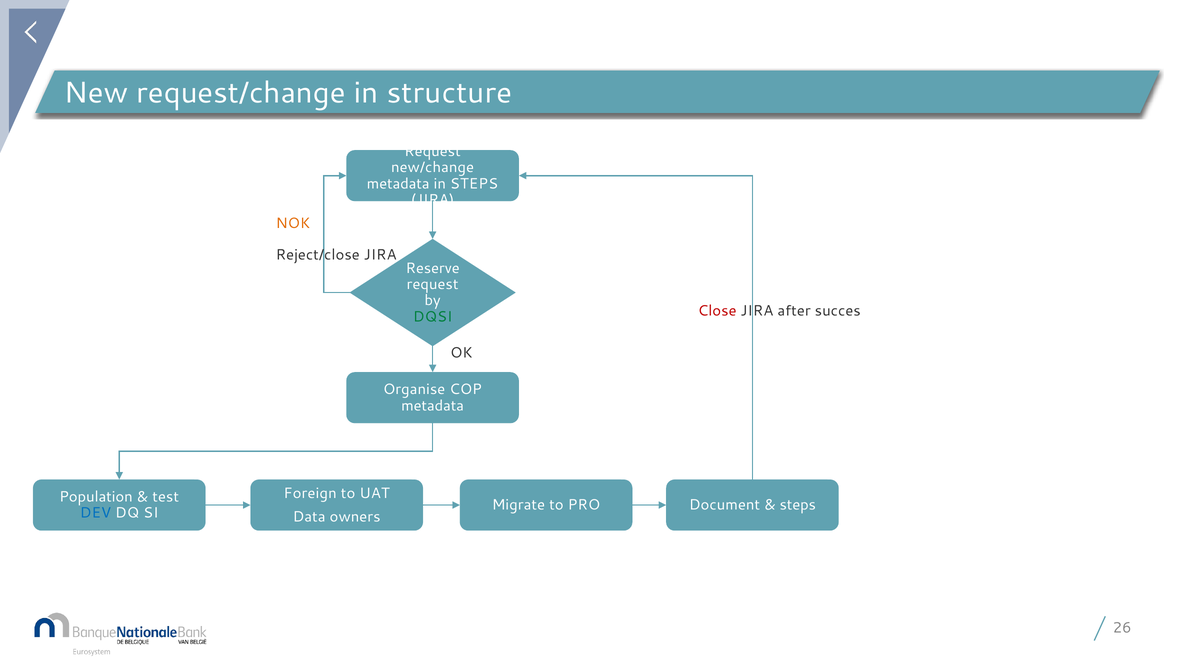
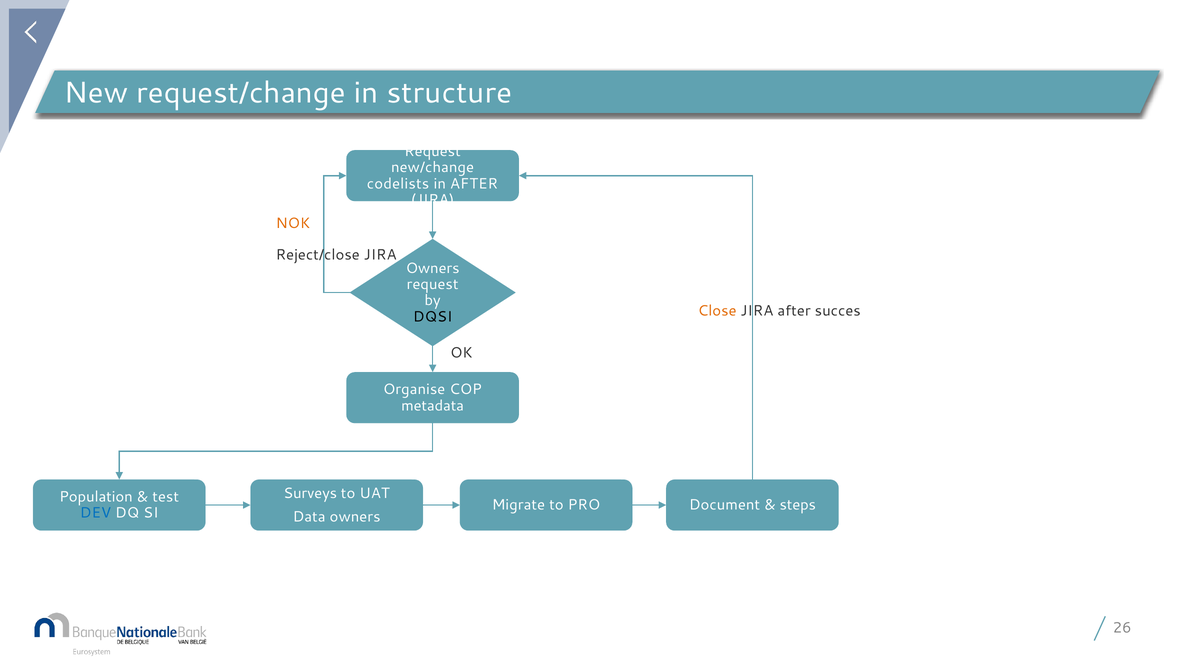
metadata at (398, 184): metadata -> codelists
in STEPS: STEPS -> AFTER
Reserve at (433, 268): Reserve -> Owners
Close colour: red -> orange
DQSI colour: green -> black
Foreign: Foreign -> Surveys
